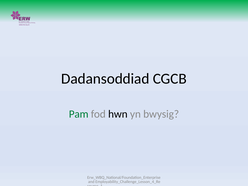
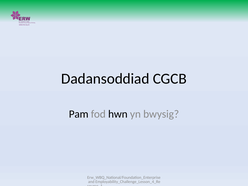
Pam colour: green -> black
